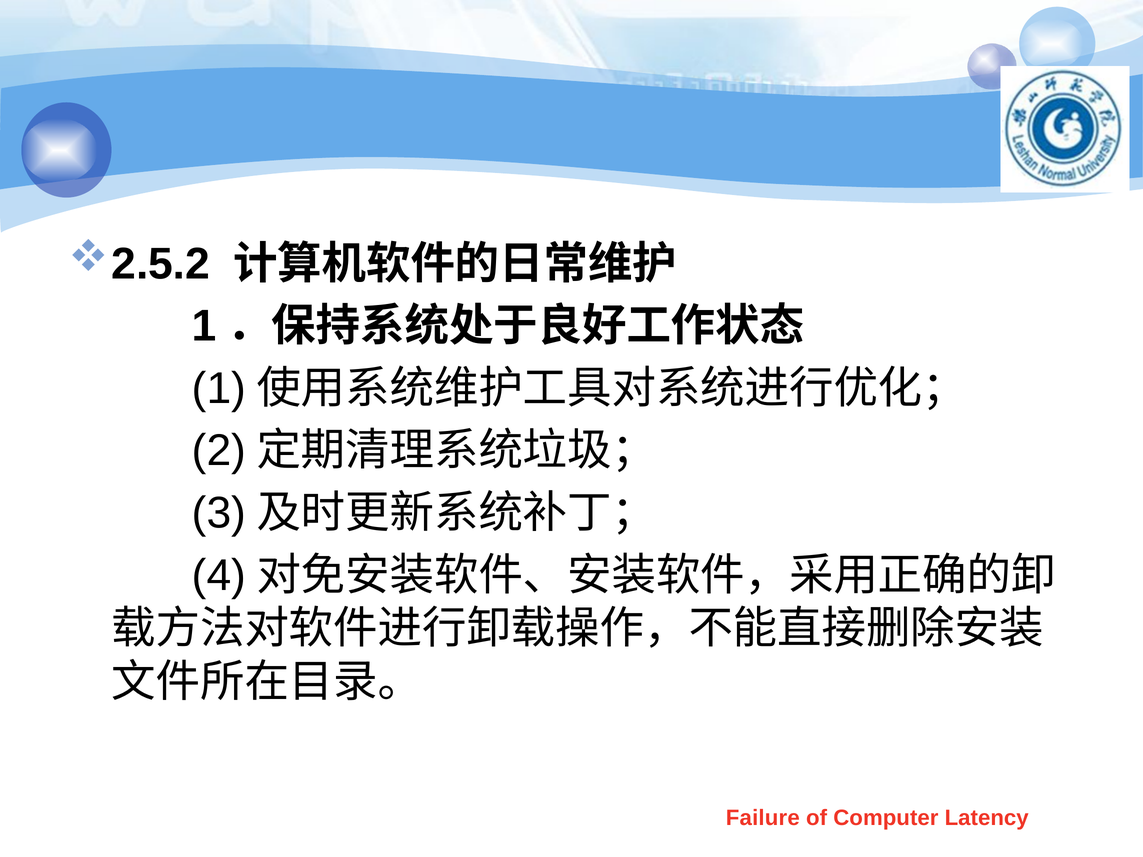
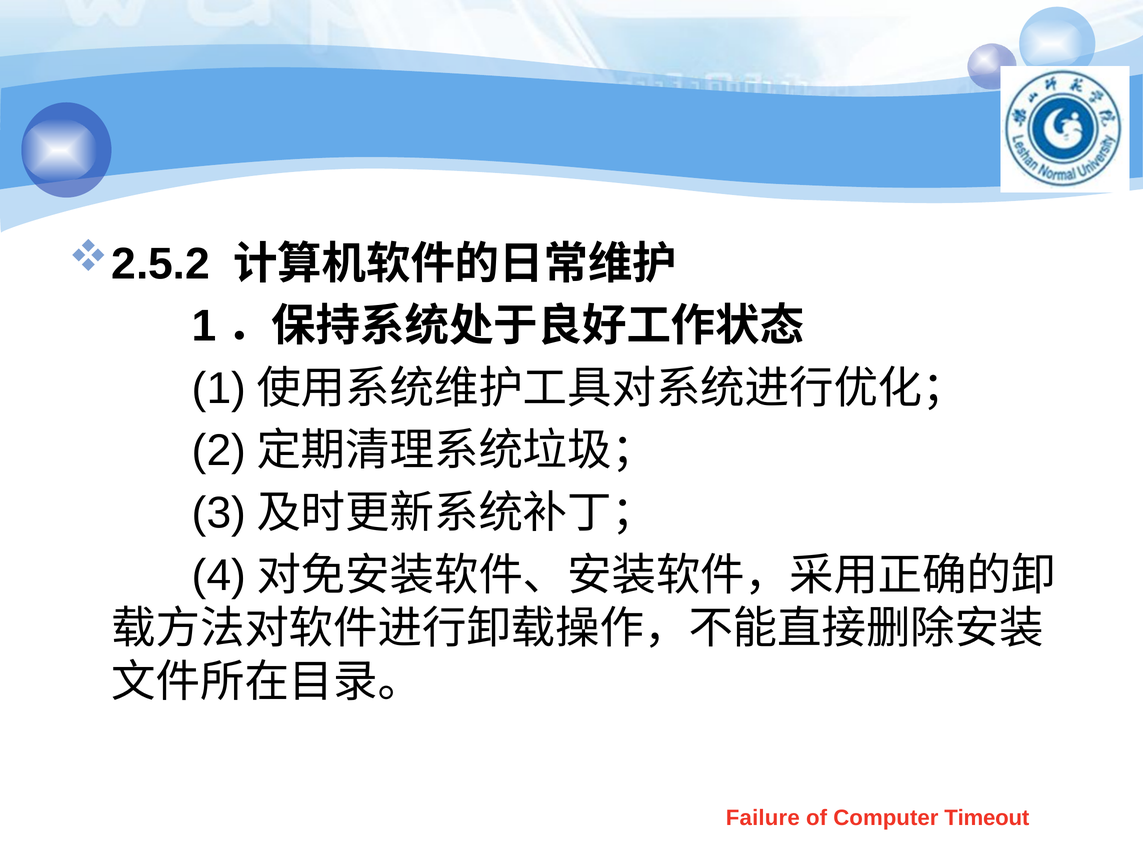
Latency: Latency -> Timeout
